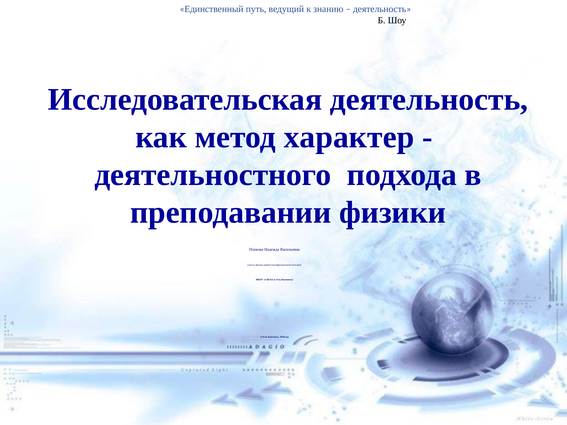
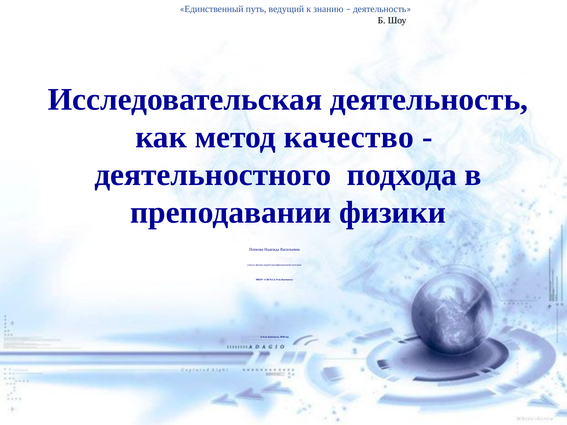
характер: характер -> качество
